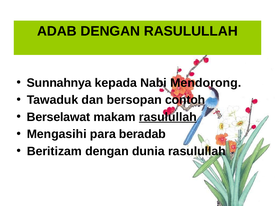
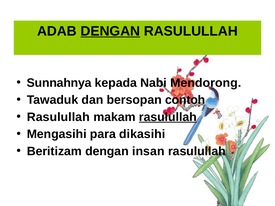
DENGAN at (110, 31) underline: none -> present
Berselawat at (58, 117): Berselawat -> Rasulullah
beradab: beradab -> dikasihi
dunia: dunia -> insan
